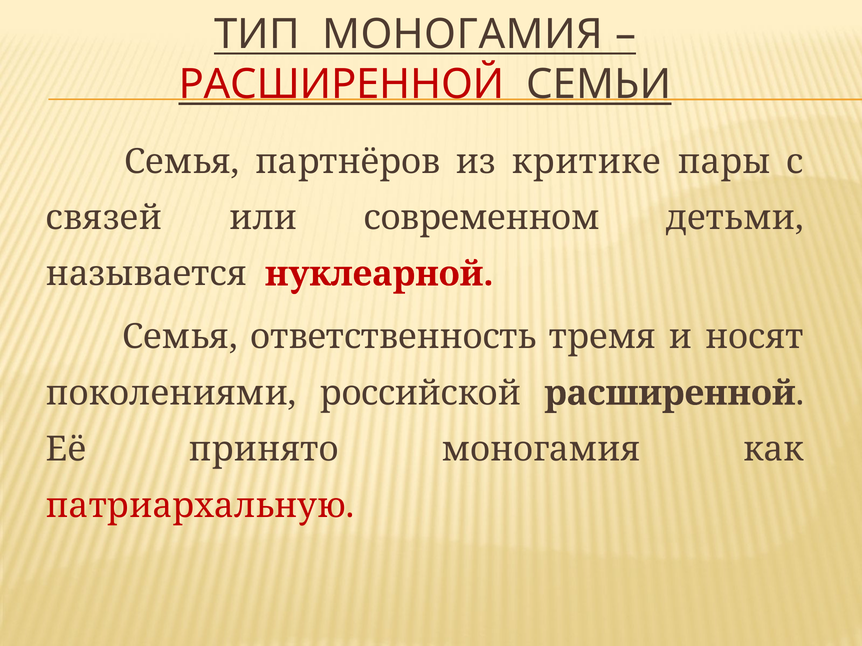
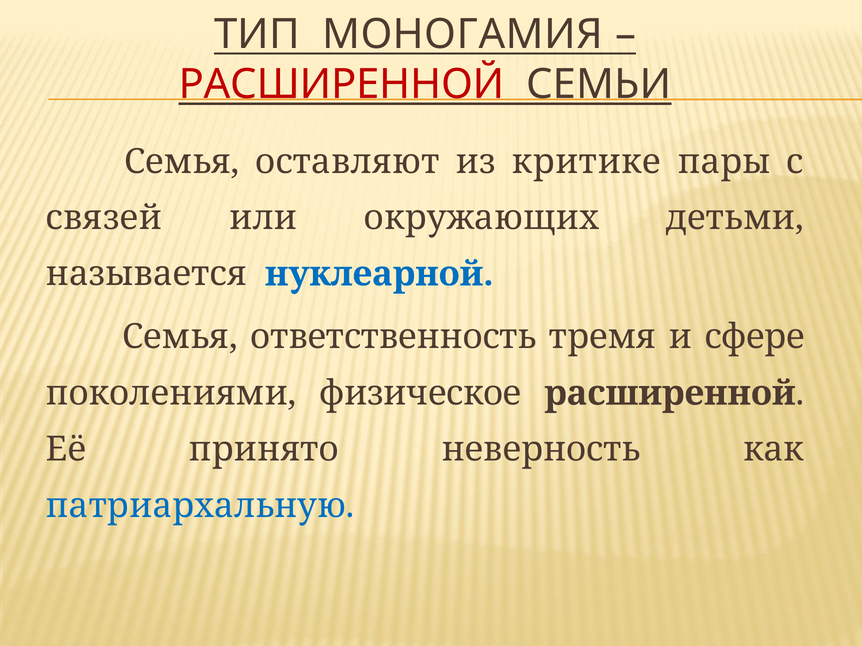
партнёров: партнёров -> оставляют
современном: современном -> окружающих
нуклеарной colour: red -> blue
носят: носят -> сфере
российской: российской -> физическое
принято моногамия: моногамия -> неверность
патриархальную colour: red -> blue
